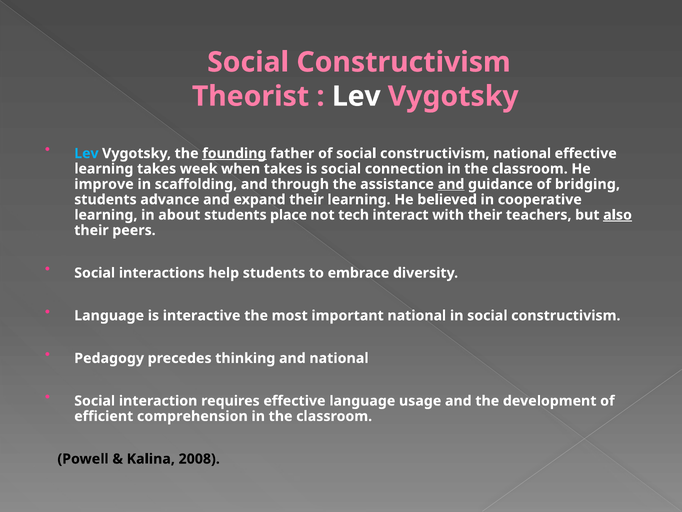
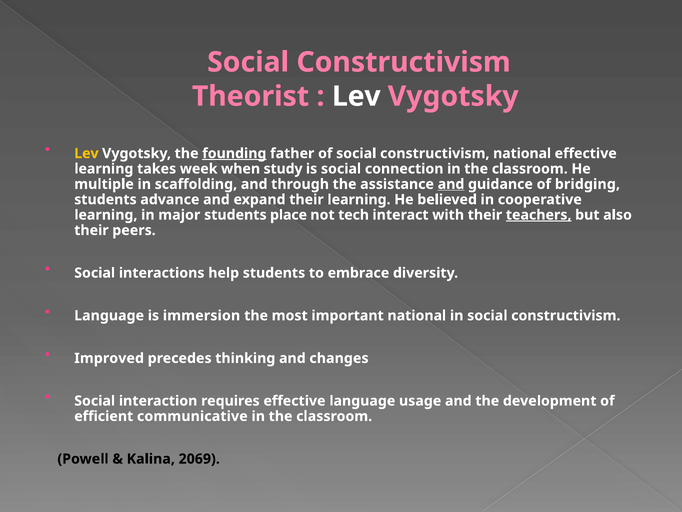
Lev at (86, 153) colour: light blue -> yellow
when takes: takes -> study
improve: improve -> multiple
about: about -> major
teachers underline: none -> present
also underline: present -> none
interactive: interactive -> immersion
Pedagogy: Pedagogy -> Improved
and national: national -> changes
comprehension: comprehension -> communicative
2008: 2008 -> 2069
